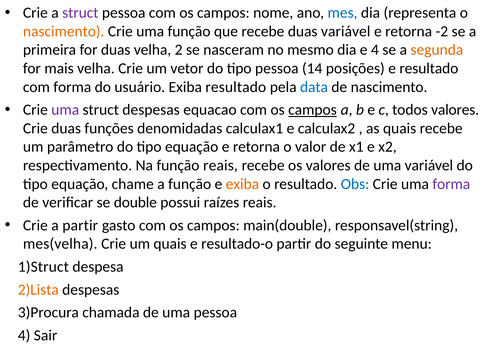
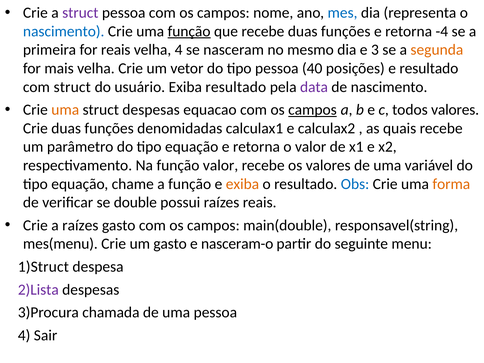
nascimento at (64, 31) colour: orange -> blue
função at (189, 31) underline: none -> present
recebe duas variável: variável -> funções
-2: -2 -> -4
for duas: duas -> reais
velha 2: 2 -> 4
e 4: 4 -> 3
14: 14 -> 40
com forma: forma -> struct
data colour: blue -> purple
uma at (65, 110) colour: purple -> orange
função reais: reais -> valor
forma at (451, 184) colour: purple -> orange
a partir: partir -> raízes
mes(velha: mes(velha -> mes(menu
um quais: quais -> gasto
resultado-o: resultado-o -> nasceram-o
2)Lista colour: orange -> purple
